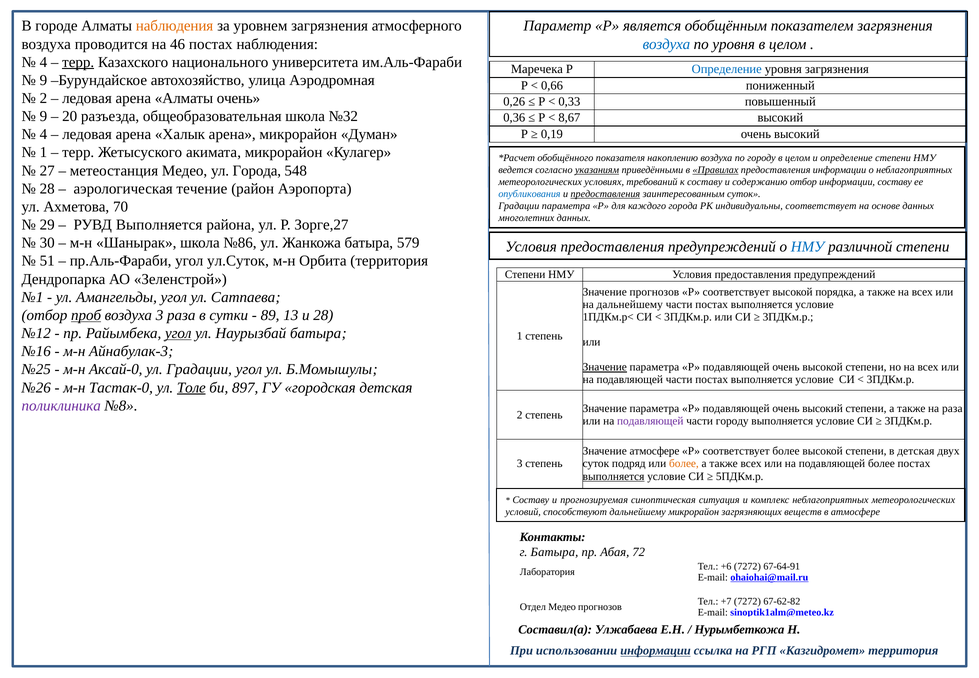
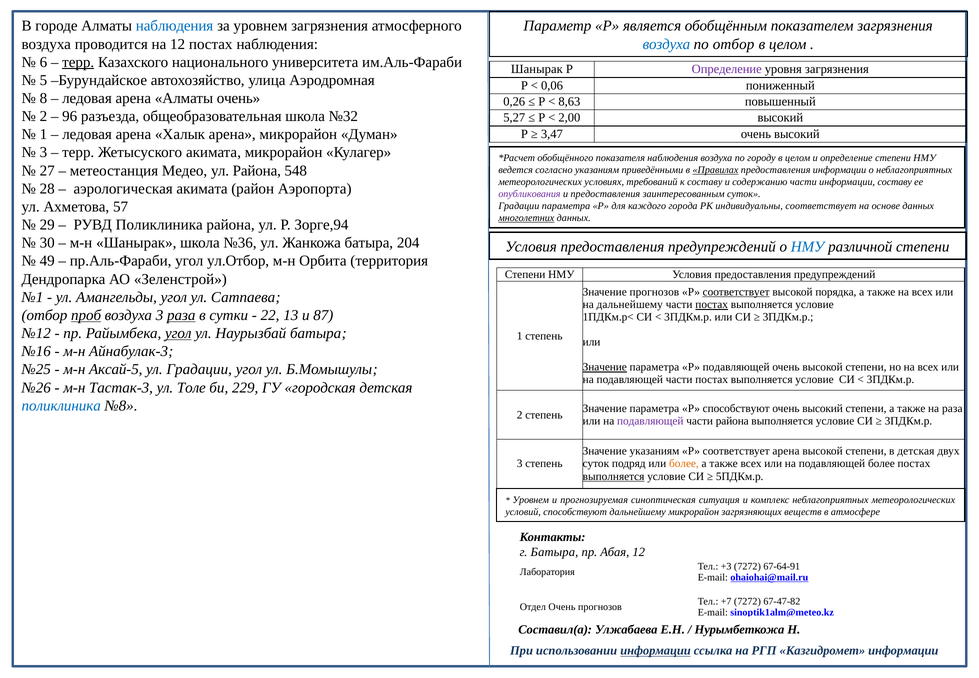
наблюдения at (175, 26) colour: orange -> blue
на 46: 46 -> 12
по уровня: уровня -> отбор
4 at (43, 62): 4 -> 6
Маречека at (537, 69): Маречека -> Шанырак
Определение at (727, 69) colour: blue -> purple
9 at (43, 80): 9 -> 5
0,66: 0,66 -> 0,06
2 at (43, 98): 2 -> 8
0,33: 0,33 -> 8,63
9 at (43, 116): 9 -> 2
20: 20 -> 96
0,36: 0,36 -> 5,27
8,67: 8,67 -> 2,00
4 at (43, 134): 4 -> 1
0,19: 0,19 -> 3,47
1 at (43, 152): 1 -> 3
показателя накоплению: накоплению -> наблюдения
ул Города: Города -> Района
указаниям at (597, 170) underline: present -> none
содержанию отбор: отбор -> части
аэрологическая течение: течение -> акимата
опубликования colour: blue -> purple
предоставления at (605, 194) underline: present -> none
70: 70 -> 57
многолетних underline: none -> present
РУВД Выполняется: Выполняется -> Поликлиника
Зорге,27: Зорге,27 -> Зорге,94
№86: №86 -> №36
579: 579 -> 204
51: 51 -> 49
ул.Суток: ул.Суток -> ул.Отбор
соответствует at (736, 292) underline: none -> present
постах at (712, 304) underline: none -> present
раза at (181, 315) underline: none -> present
89: 89 -> 22
и 28: 28 -> 87
Аксай-0: Аксай-0 -> Аксай-5
Тастак-0: Тастак-0 -> Тастак-3
Толе underline: present -> none
897: 897 -> 229
поликлиника at (61, 405) colour: purple -> blue
подавляющей at (736, 408): подавляющей -> способствуют
части городу: городу -> района
Значение атмосфере: атмосфере -> указаниям
соответствует более: более -> арена
Составу at (531, 500): Составу -> Уровнем
Абая 72: 72 -> 12
+6: +6 -> +3
67-62-82: 67-62-82 -> 67-47-82
Отдел Медео: Медео -> Очень
Казгидромет территория: территория -> информации
